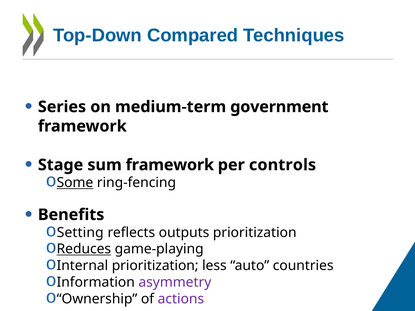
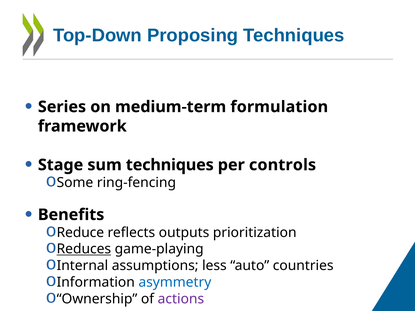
Compared: Compared -> Proposing
government: government -> formulation
sum framework: framework -> techniques
Some underline: present -> none
Setting: Setting -> Reduce
Internal prioritization: prioritization -> assumptions
asymmetry colour: purple -> blue
